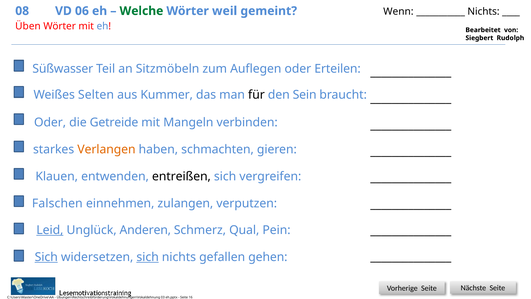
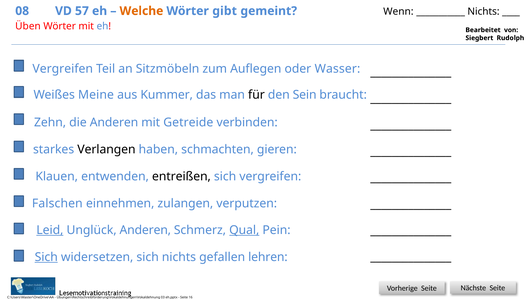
06: 06 -> 57
Welche colour: green -> orange
weil: weil -> gibt
Süßwasser at (63, 69): Süßwasser -> Vergreifen
Erteilen: Erteilen -> Wasser
Selten: Selten -> Meine
Oder at (50, 122): Oder -> Zehn
die Getreide: Getreide -> Anderen
Mangeln: Mangeln -> Getreide
Verlangen colour: orange -> black
Qual underline: none -> present
sich at (148, 257) underline: present -> none
gehen: gehen -> lehren
